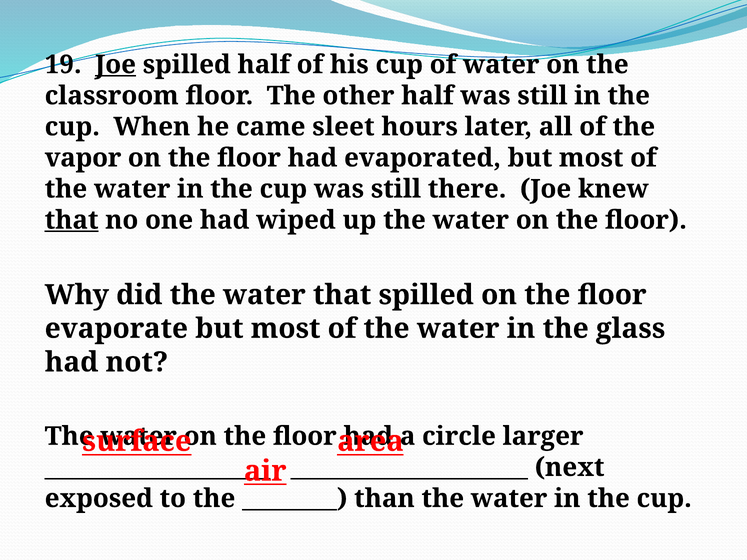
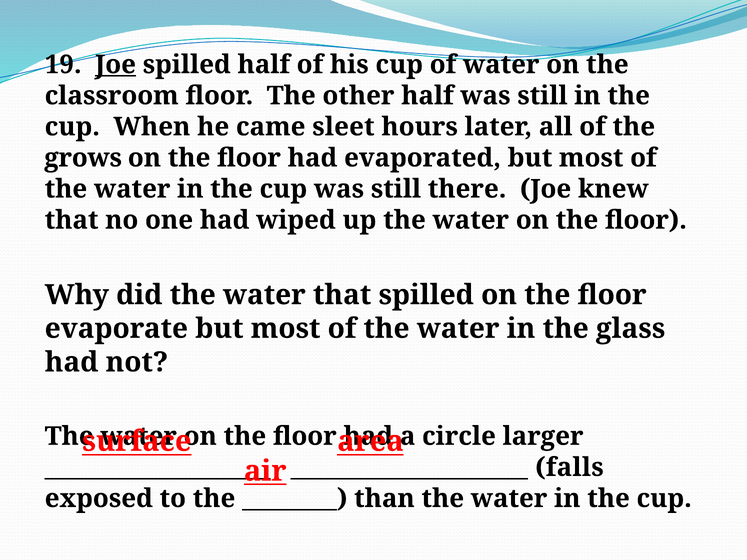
vapor: vapor -> grows
that at (72, 220) underline: present -> none
next: next -> falls
